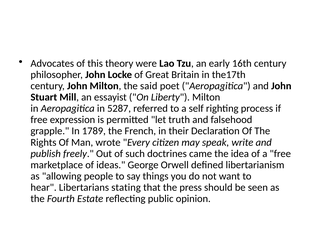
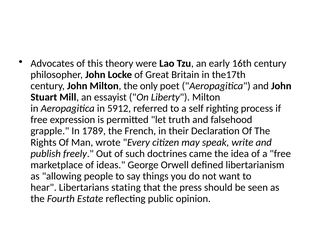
said: said -> only
5287: 5287 -> 5912
